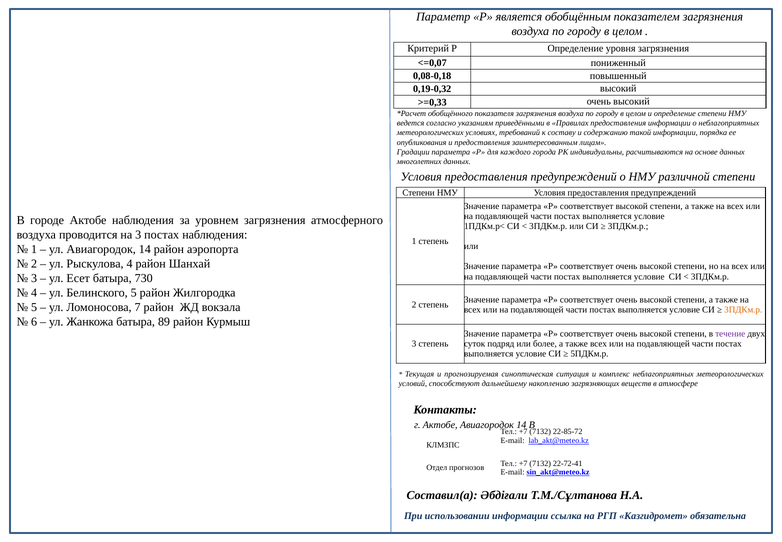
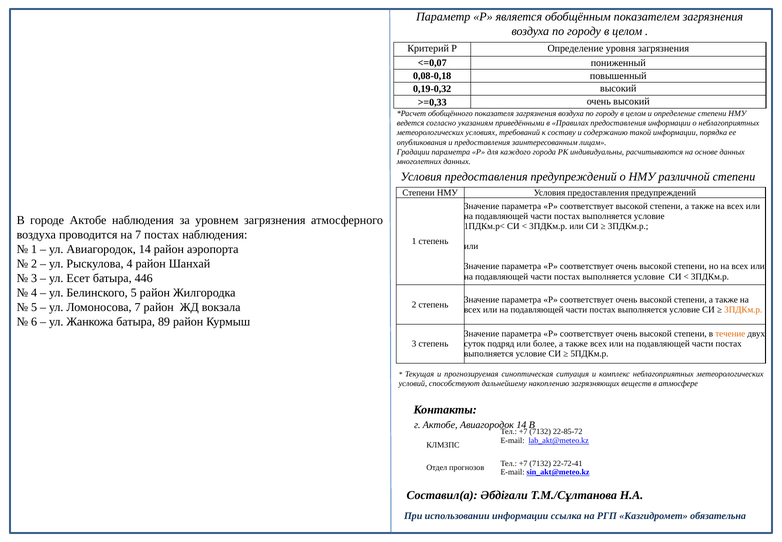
на 3: 3 -> 7
730: 730 -> 446
течение colour: purple -> orange
